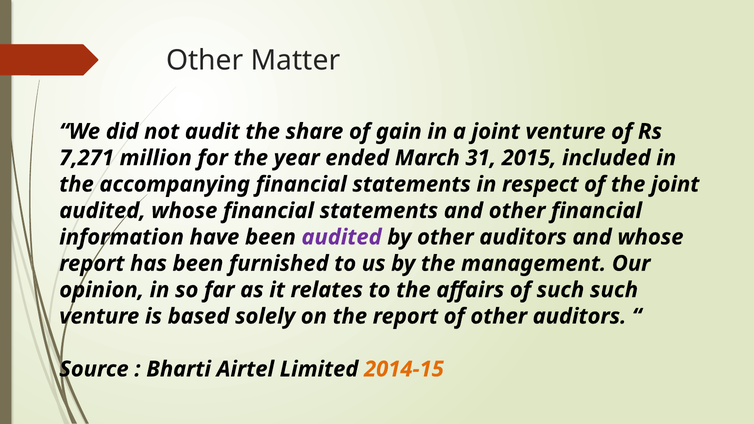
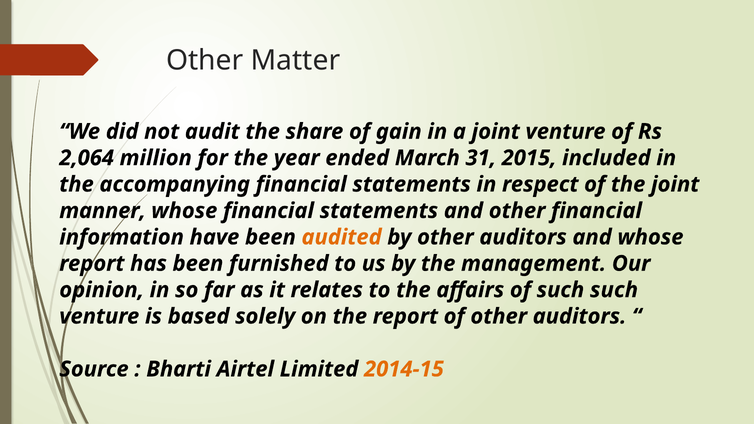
7,271: 7,271 -> 2,064
audited at (102, 211): audited -> manner
audited at (342, 237) colour: purple -> orange
